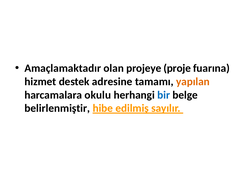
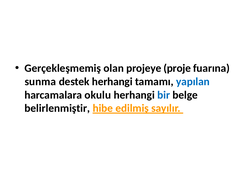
Amaçlamaktadır: Amaçlamaktadır -> Gerçekleşmemiş
hizmet: hizmet -> sunma
destek adresine: adresine -> herhangi
yapılan colour: orange -> blue
